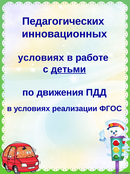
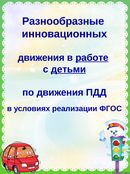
Педагогических: Педагогических -> Разнообразные
условиях at (41, 57): условиях -> движения
работе underline: none -> present
